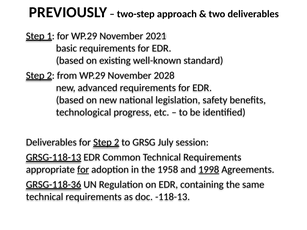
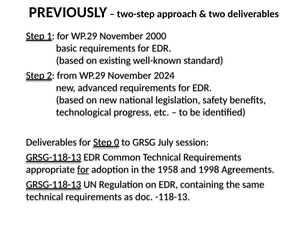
2021: 2021 -> 2000
2028: 2028 -> 2024
for Step 2: 2 -> 0
1998 underline: present -> none
GRSG-118-36 at (54, 185): GRSG-118-36 -> GRSG-118-13
